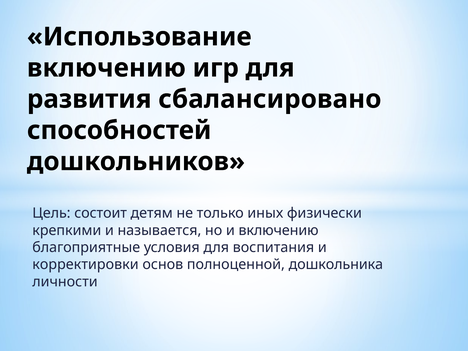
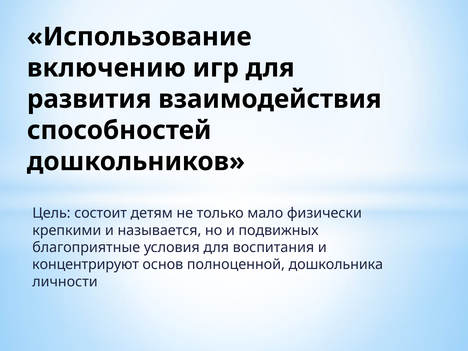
сбалансировано: сбалансировано -> взаимодействия
иных: иных -> мало
и включению: включению -> подвижных
корректировки: корректировки -> концентрируют
